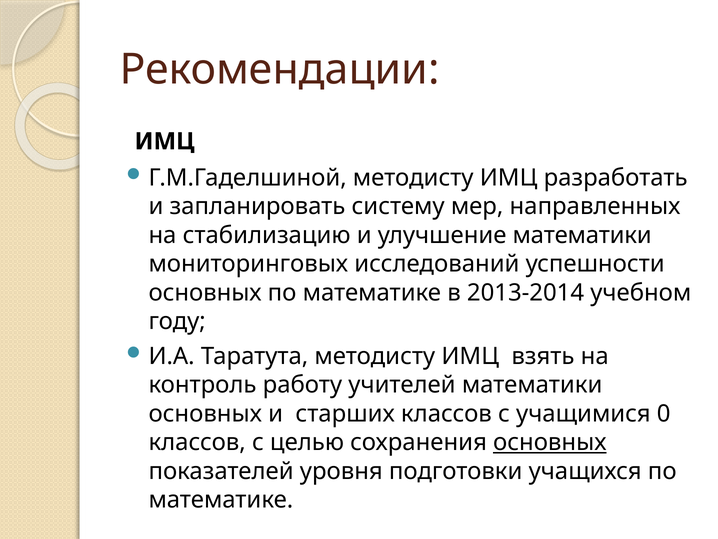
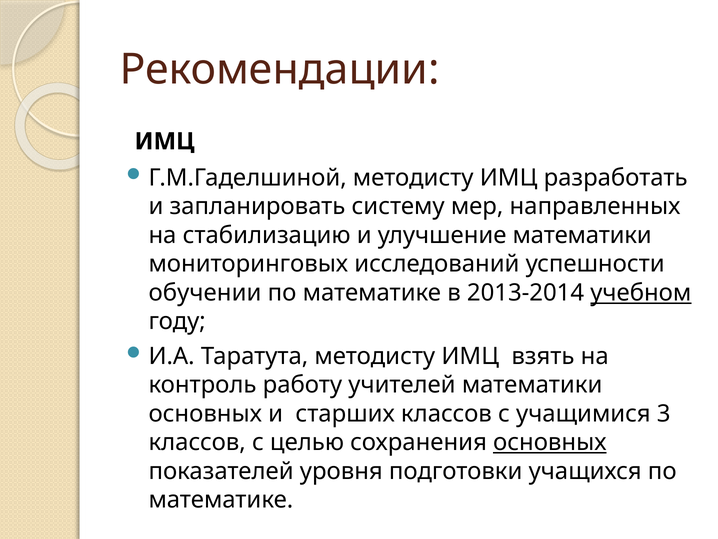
основных at (205, 293): основных -> обучении
учебном underline: none -> present
0: 0 -> 3
